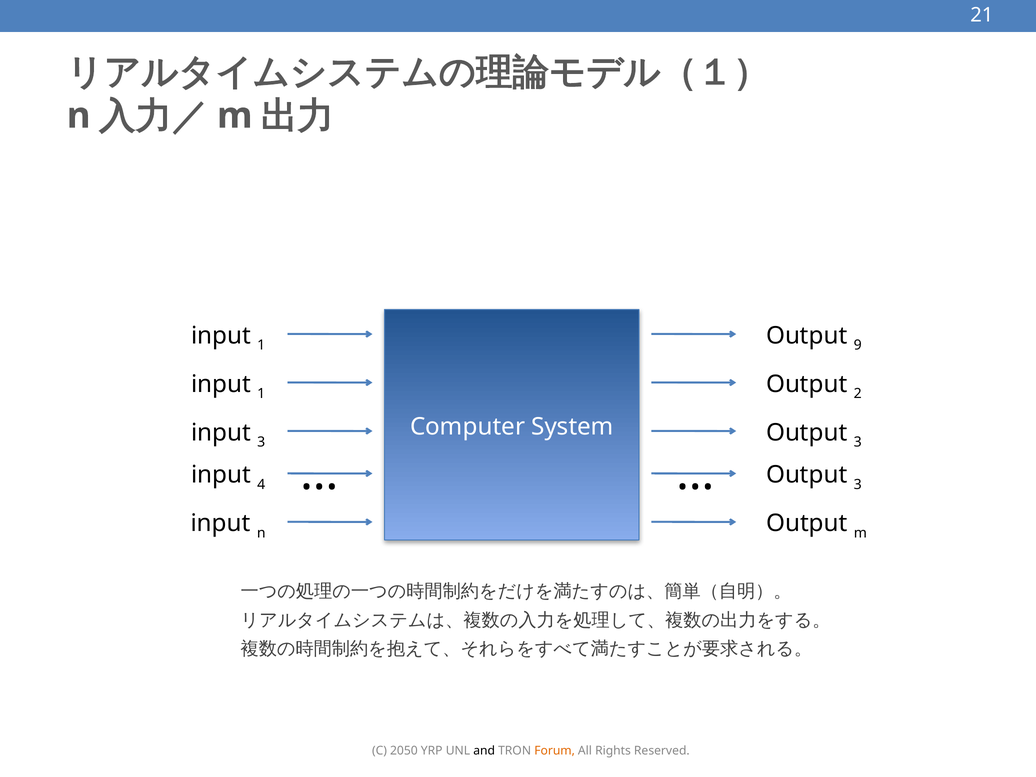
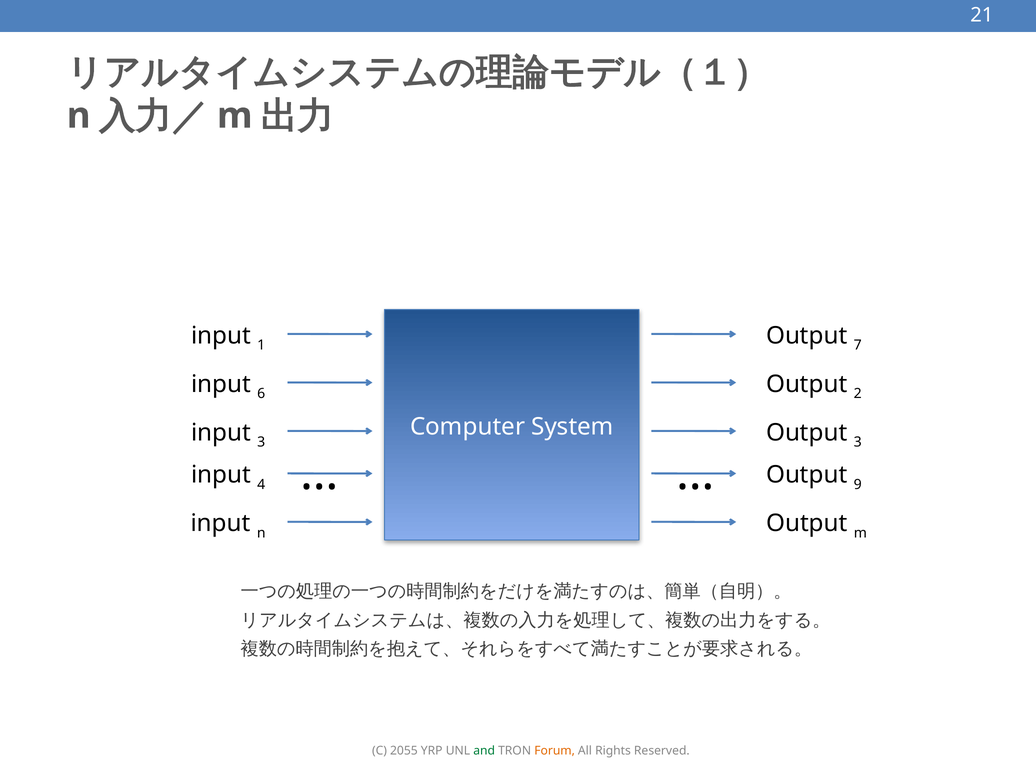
9: 9 -> 7
1 at (261, 394): 1 -> 6
3 at (858, 485): 3 -> 9
2050: 2050 -> 2055
and colour: black -> green
